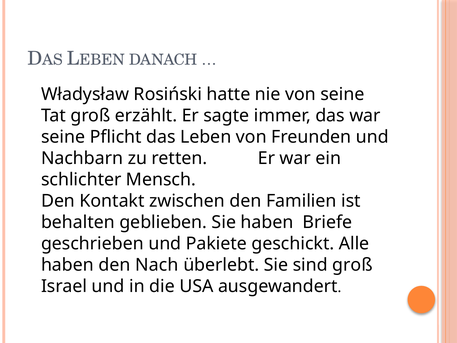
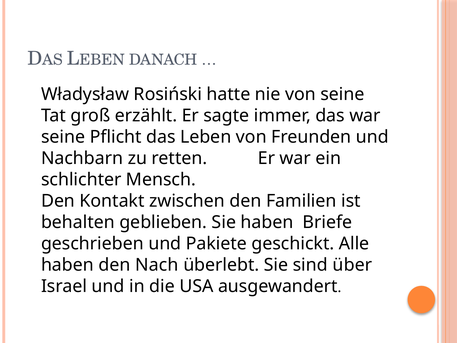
sind groß: groß -> über
